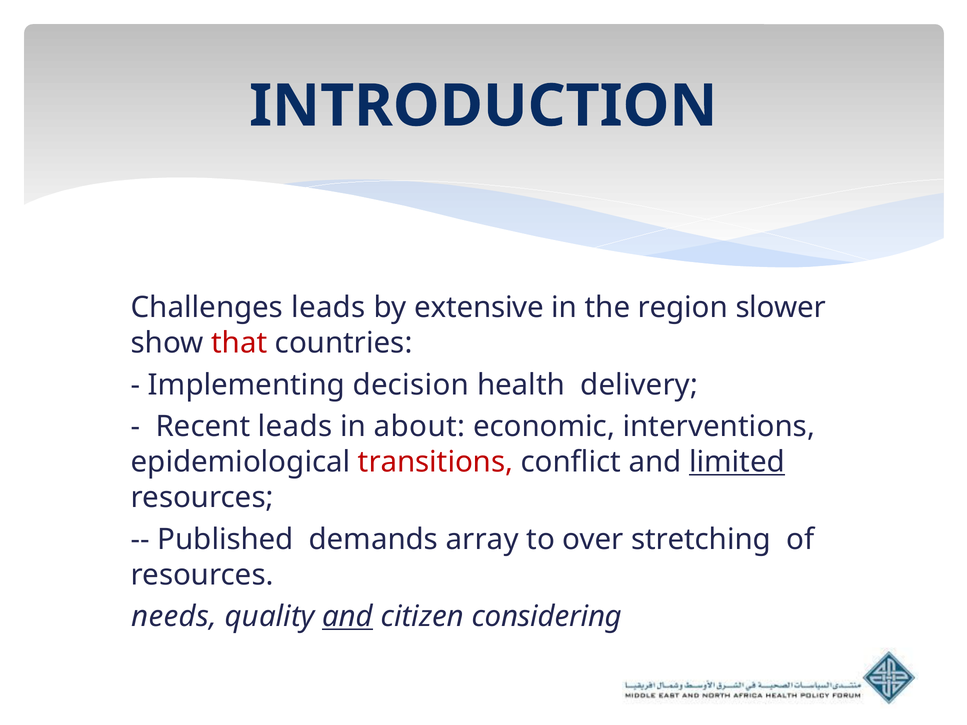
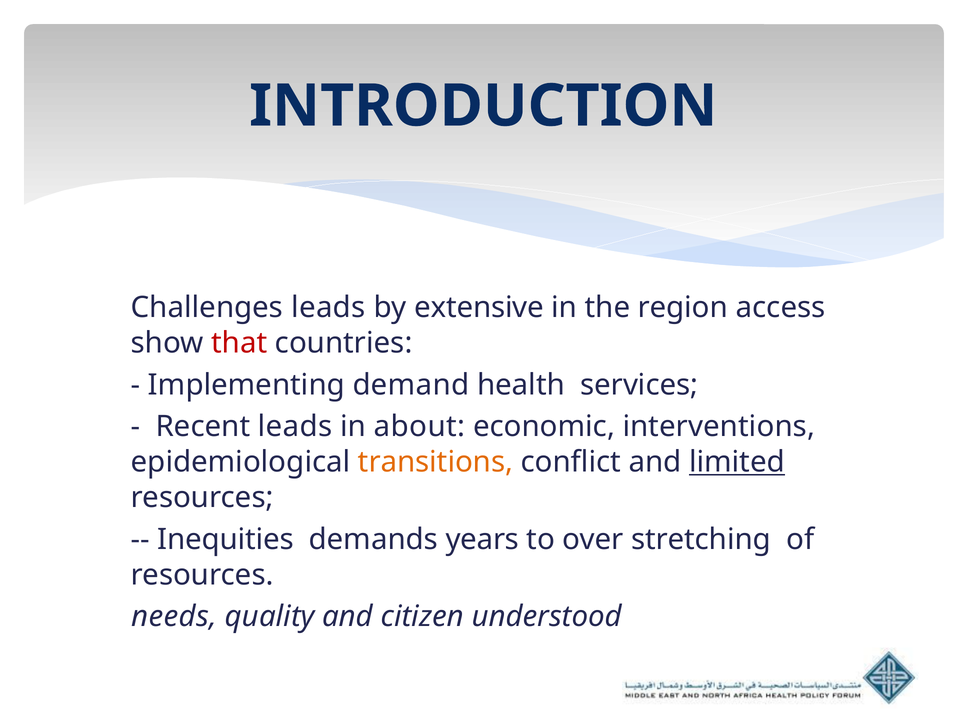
slower: slower -> access
decision: decision -> demand
delivery: delivery -> services
transitions colour: red -> orange
Published: Published -> Inequities
array: array -> years
and at (348, 617) underline: present -> none
considering: considering -> understood
